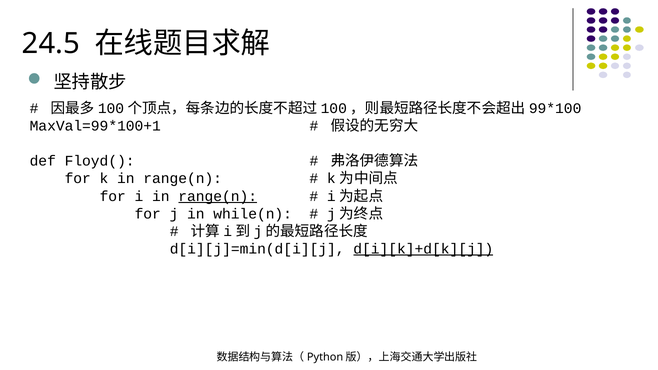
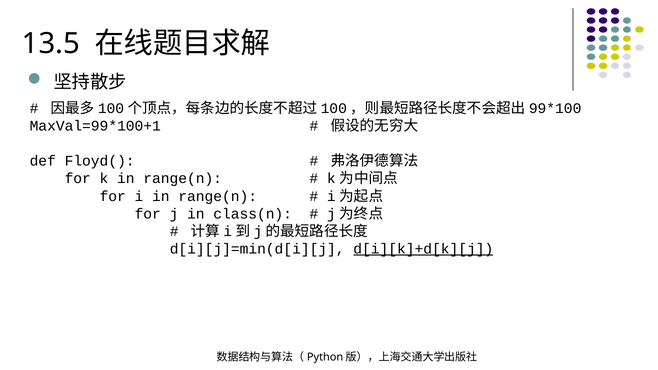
24.5: 24.5 -> 13.5
range(n at (218, 196) underline: present -> none
while(n: while(n -> class(n
